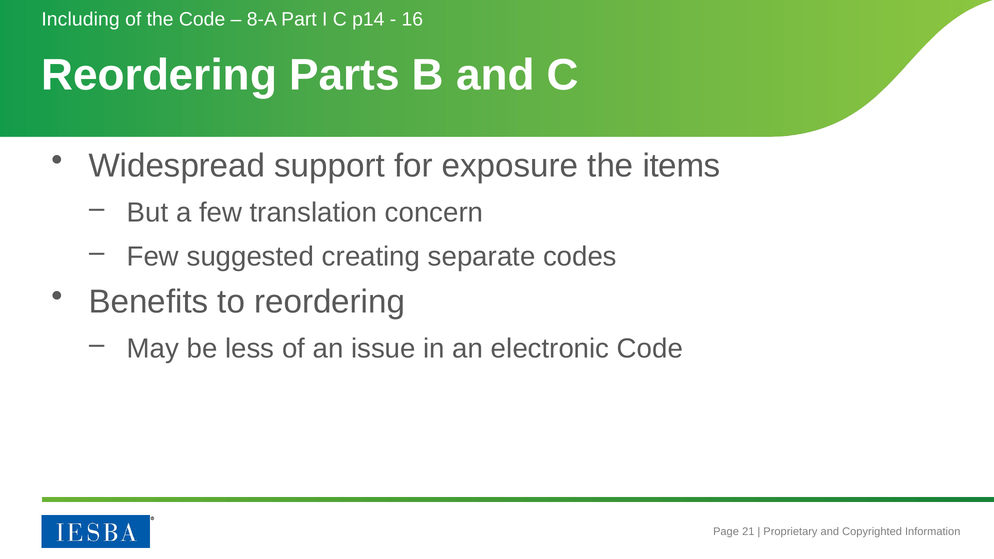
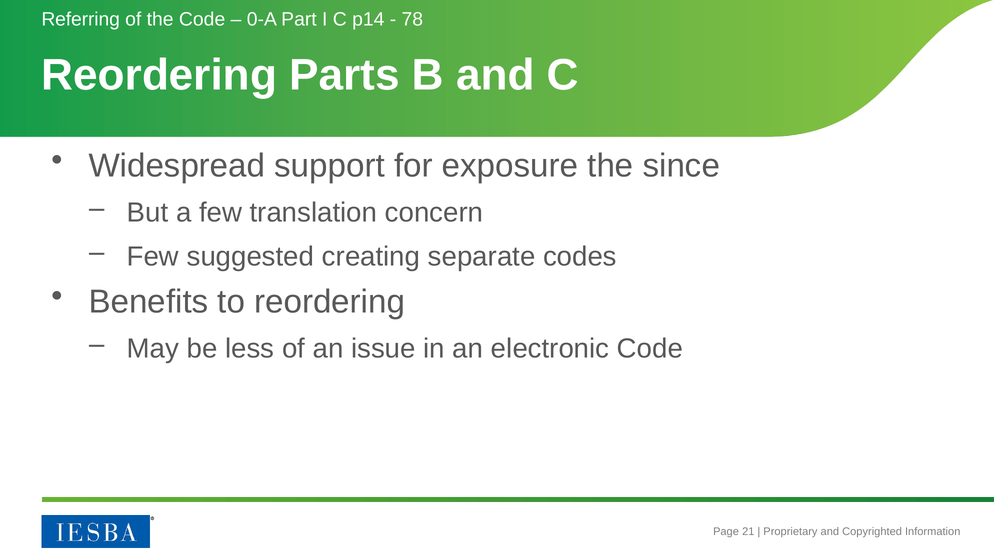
Including: Including -> Referring
8-A: 8-A -> 0-A
16: 16 -> 78
items: items -> since
